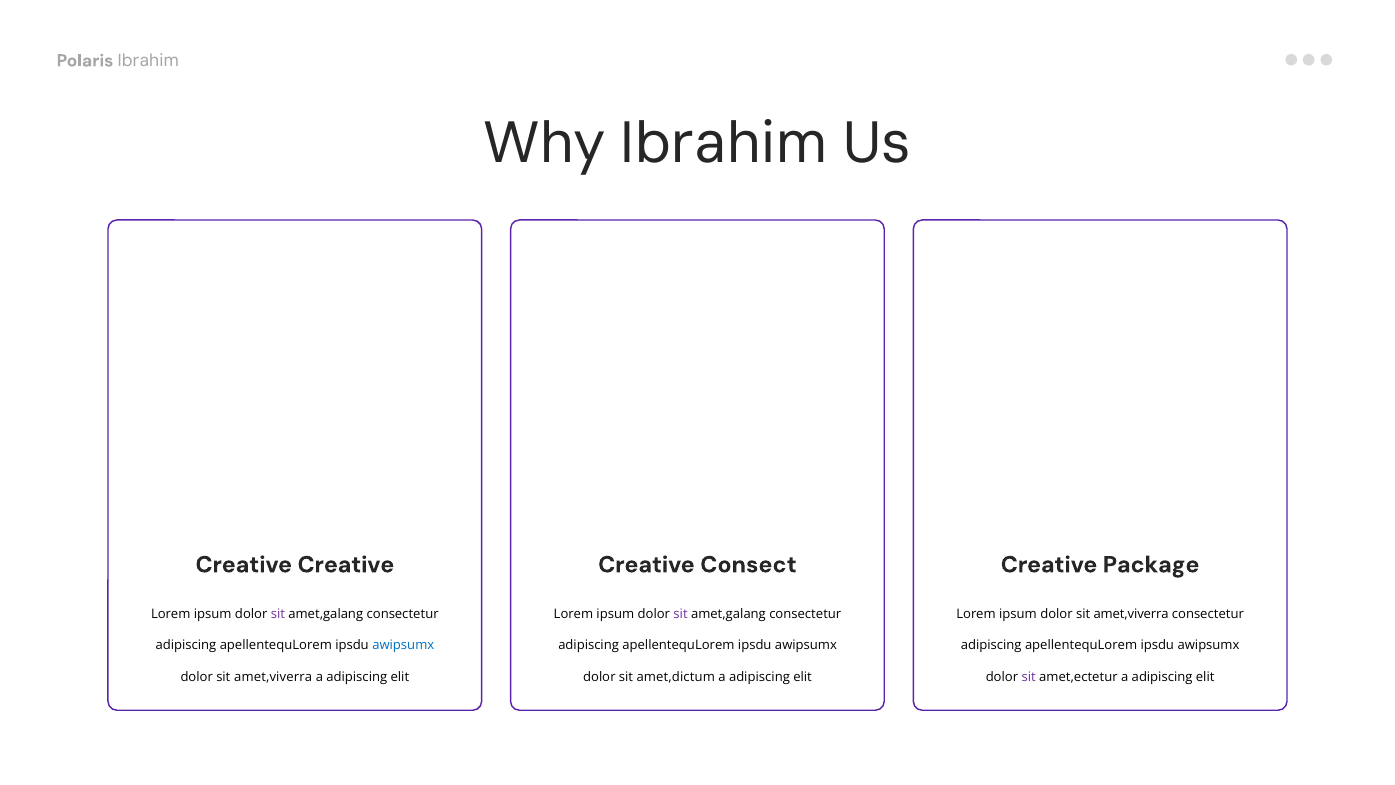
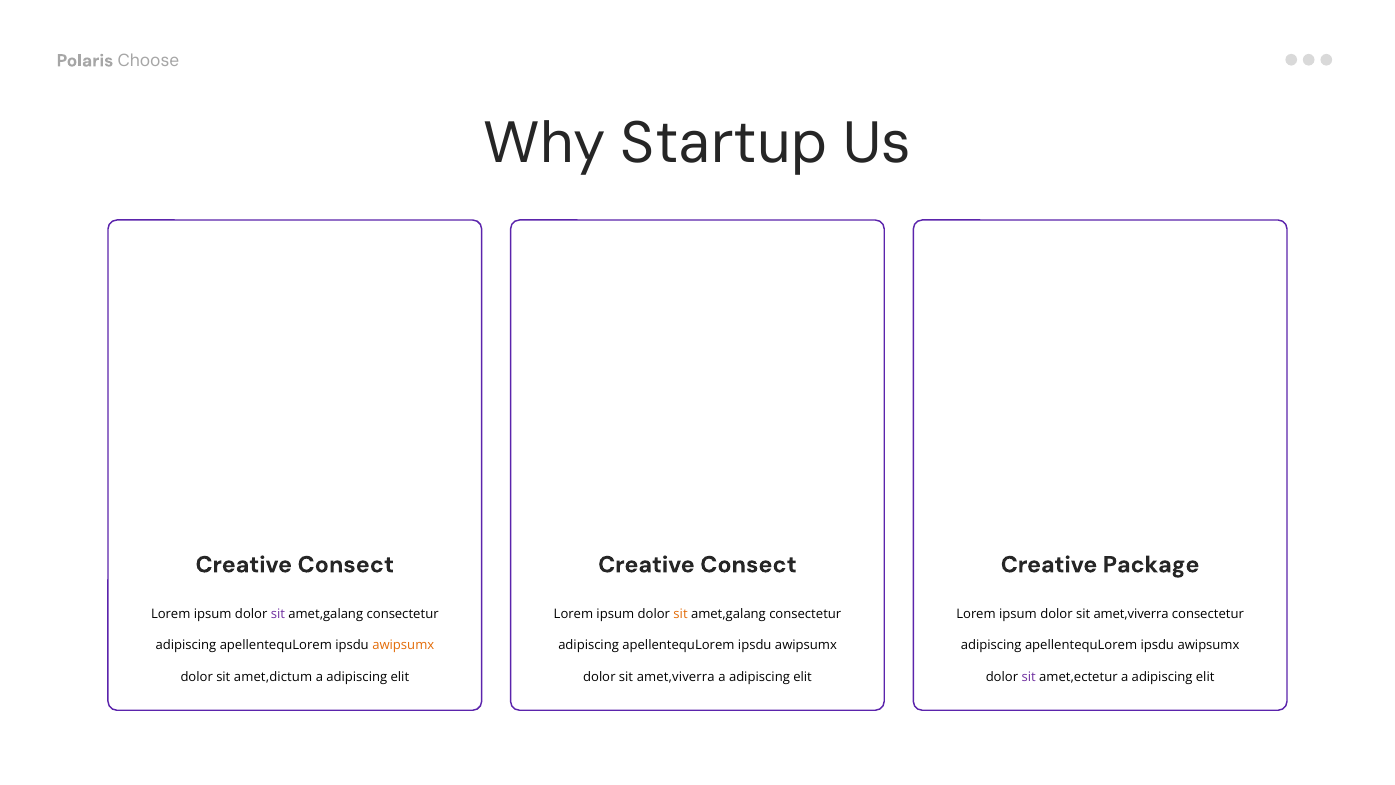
Polaris Ibrahim: Ibrahim -> Choose
Why Ibrahim: Ibrahim -> Startup
Creative at (346, 564): Creative -> Consect
sit at (681, 614) colour: purple -> orange
awipsumx at (403, 645) colour: blue -> orange
amet,viverra at (273, 677): amet,viverra -> amet,dictum
amet,dictum at (676, 677): amet,dictum -> amet,viverra
